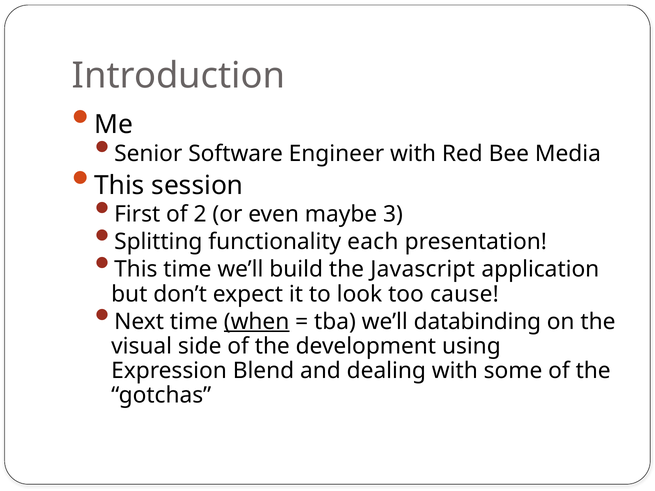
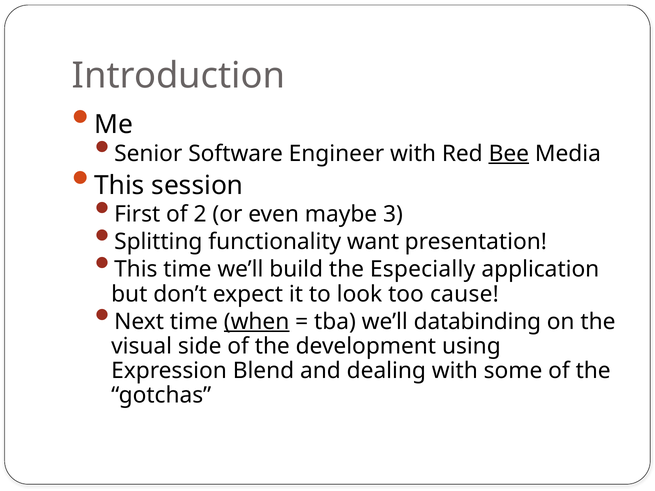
Bee underline: none -> present
each: each -> want
Javascript: Javascript -> Especially
